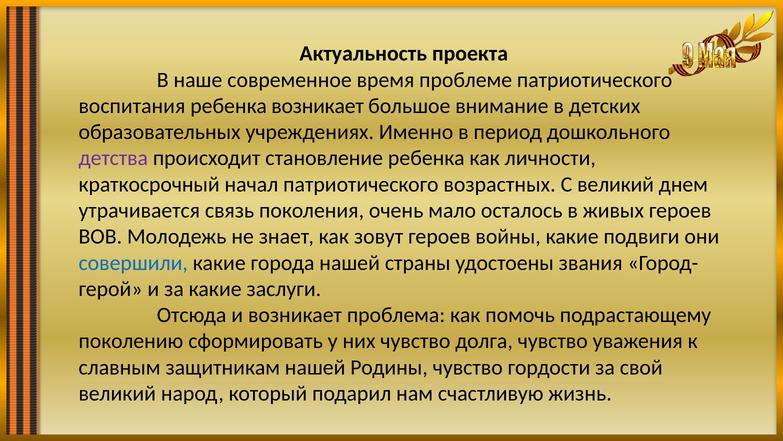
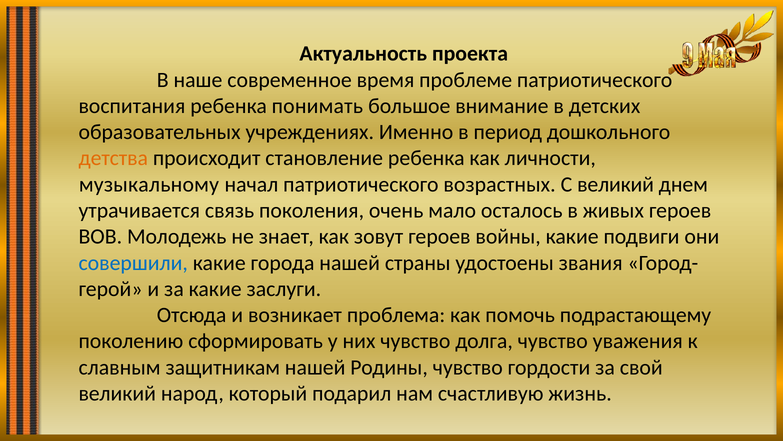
ребенка возникает: возникает -> понимать
детства colour: purple -> orange
краткосрочный: краткосрочный -> музыкальному
